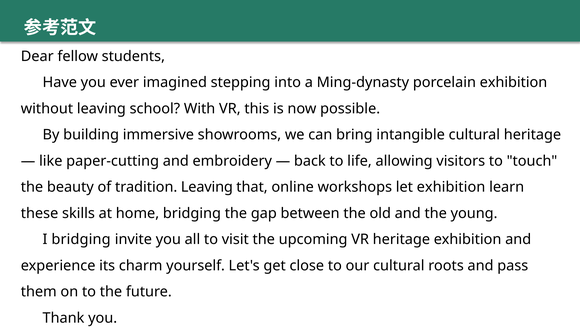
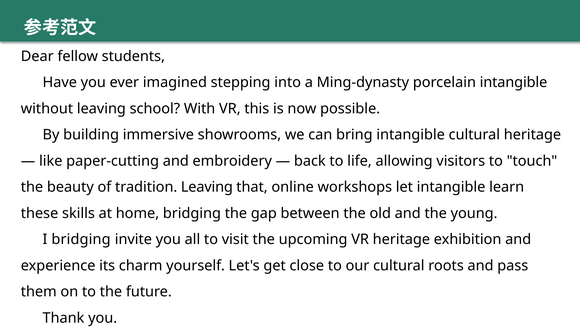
porcelain exhibition: exhibition -> intangible
let exhibition: exhibition -> intangible
